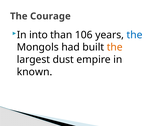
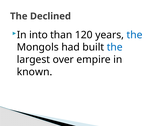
Courage: Courage -> Declined
106: 106 -> 120
the at (115, 47) colour: orange -> blue
dust: dust -> over
